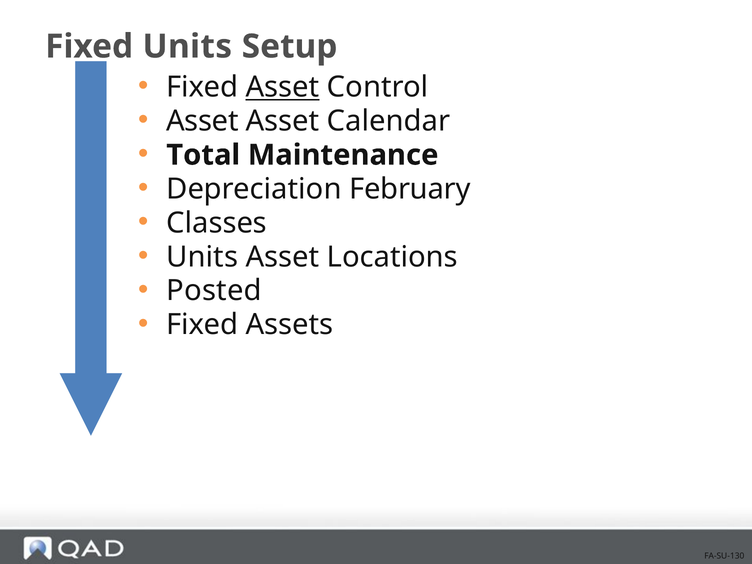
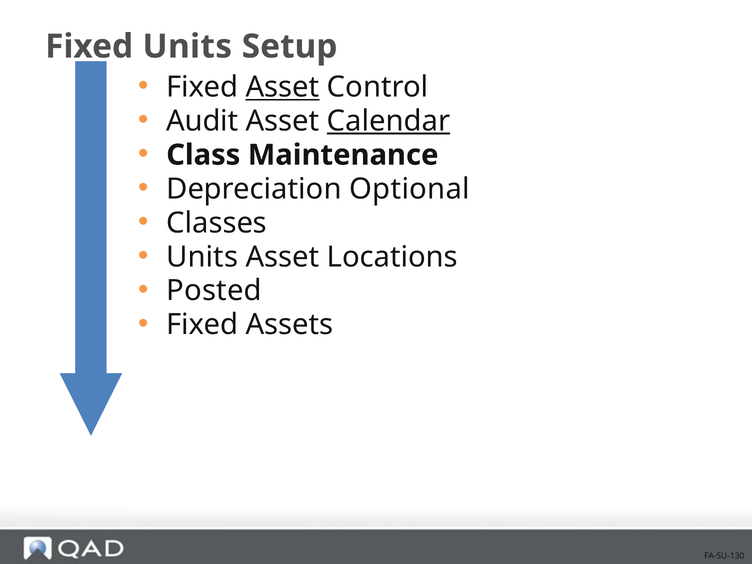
Asset at (202, 121): Asset -> Audit
Calendar underline: none -> present
Total: Total -> Class
February: February -> Optional
